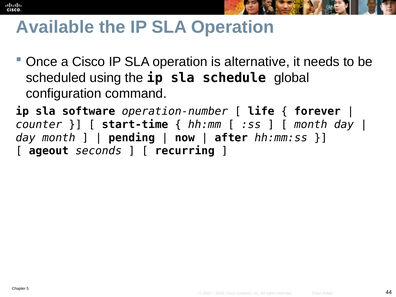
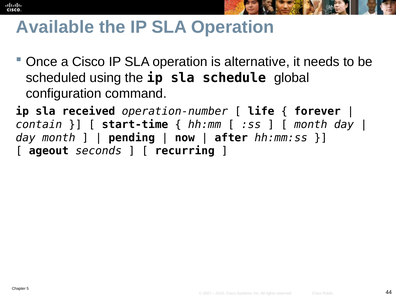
software: software -> received
counter: counter -> contain
